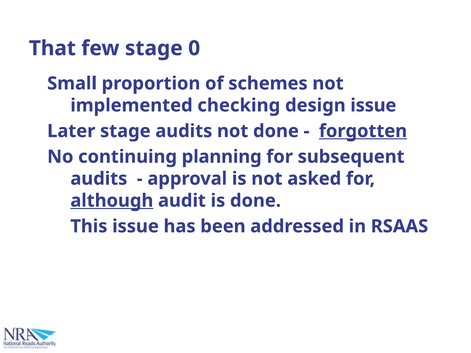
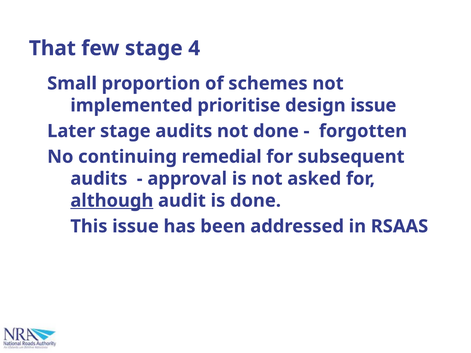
0: 0 -> 4
checking: checking -> prioritise
forgotten underline: present -> none
planning: planning -> remedial
